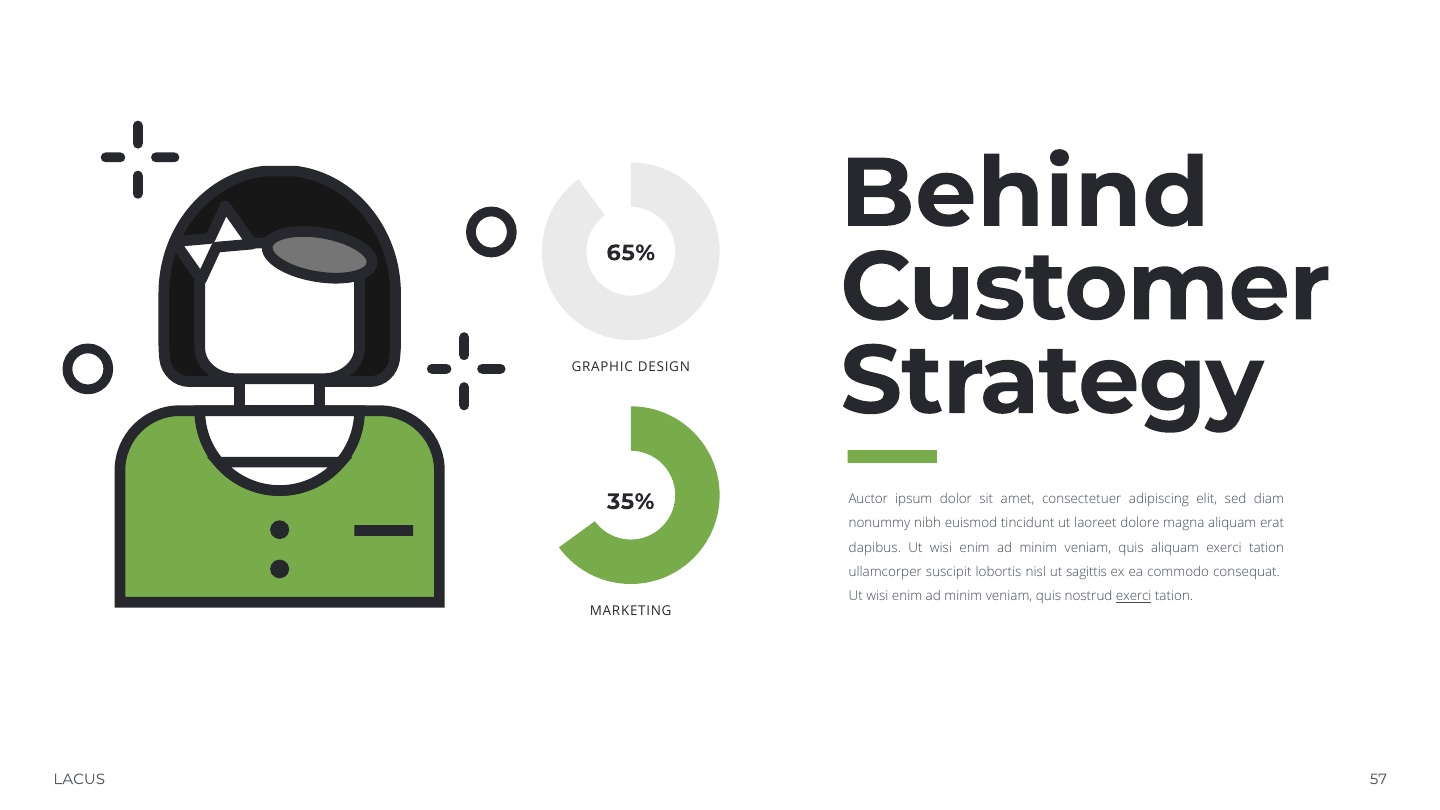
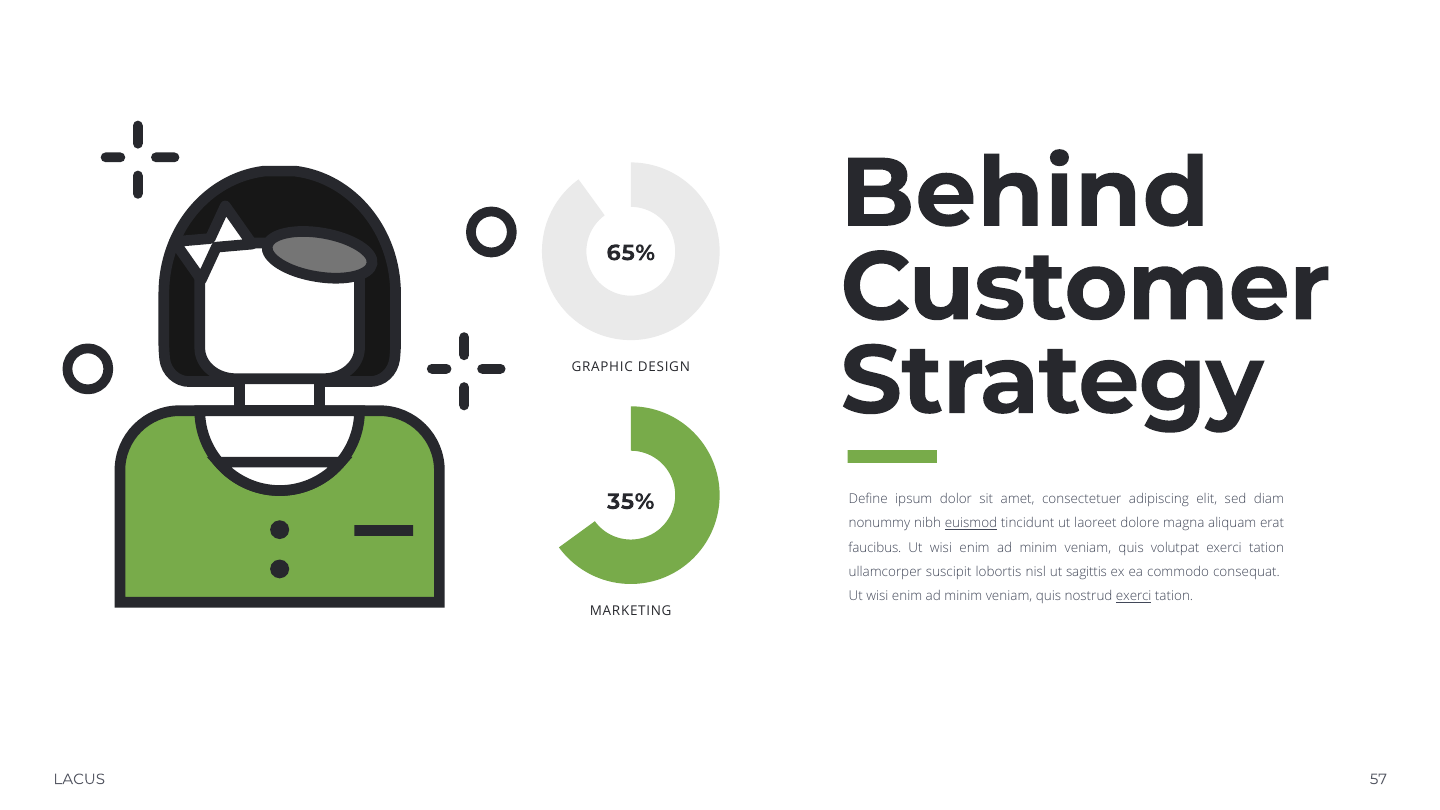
Auctor: Auctor -> Define
euismod underline: none -> present
dapibus: dapibus -> faucibus
quis aliquam: aliquam -> volutpat
